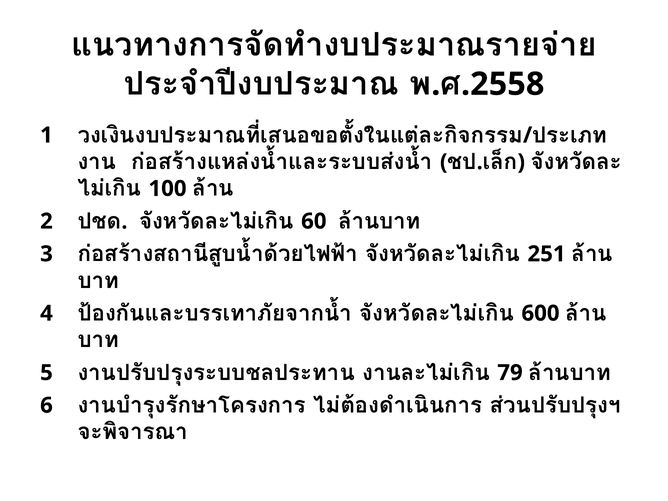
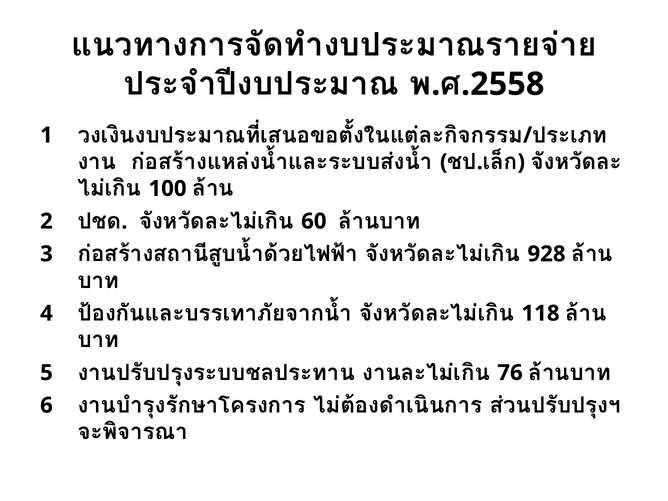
251: 251 -> 928
600: 600 -> 118
79: 79 -> 76
